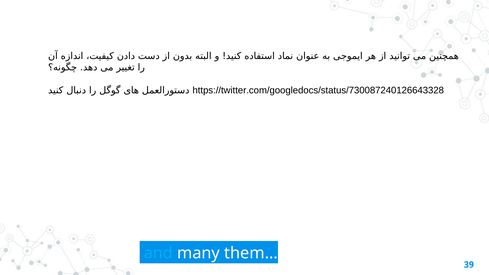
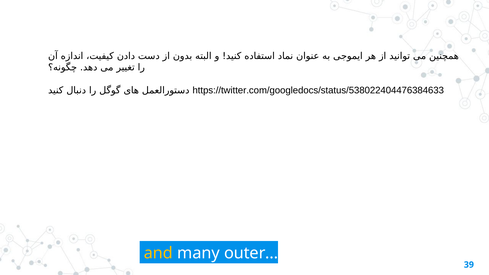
https://twitter.com/googledocs/status/730087240126643328: https://twitter.com/googledocs/status/730087240126643328 -> https://twitter.com/googledocs/status/538022404476384633
and colour: light blue -> yellow
them: them -> outer
